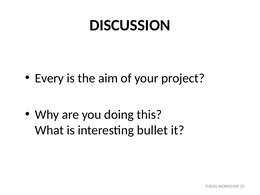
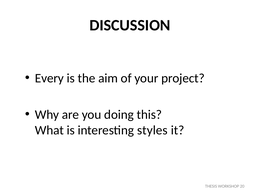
bullet: bullet -> styles
